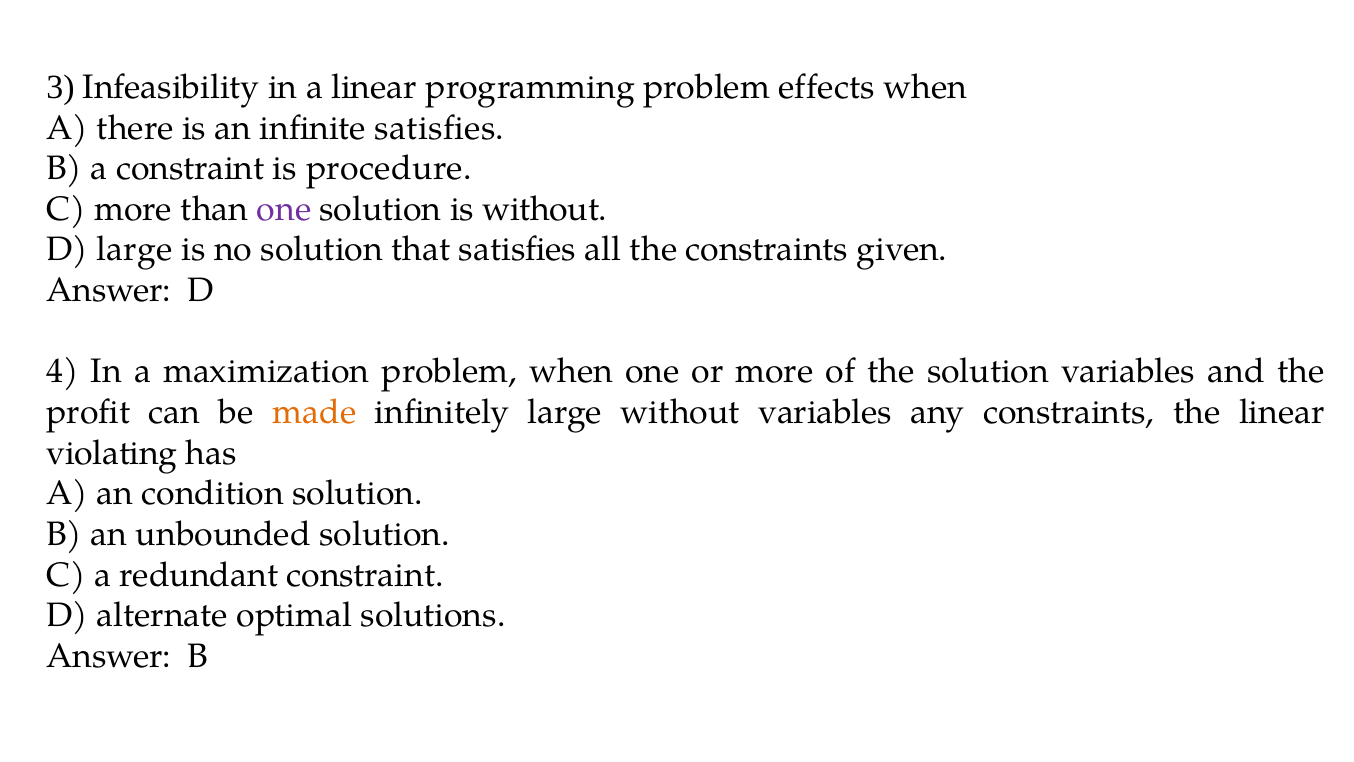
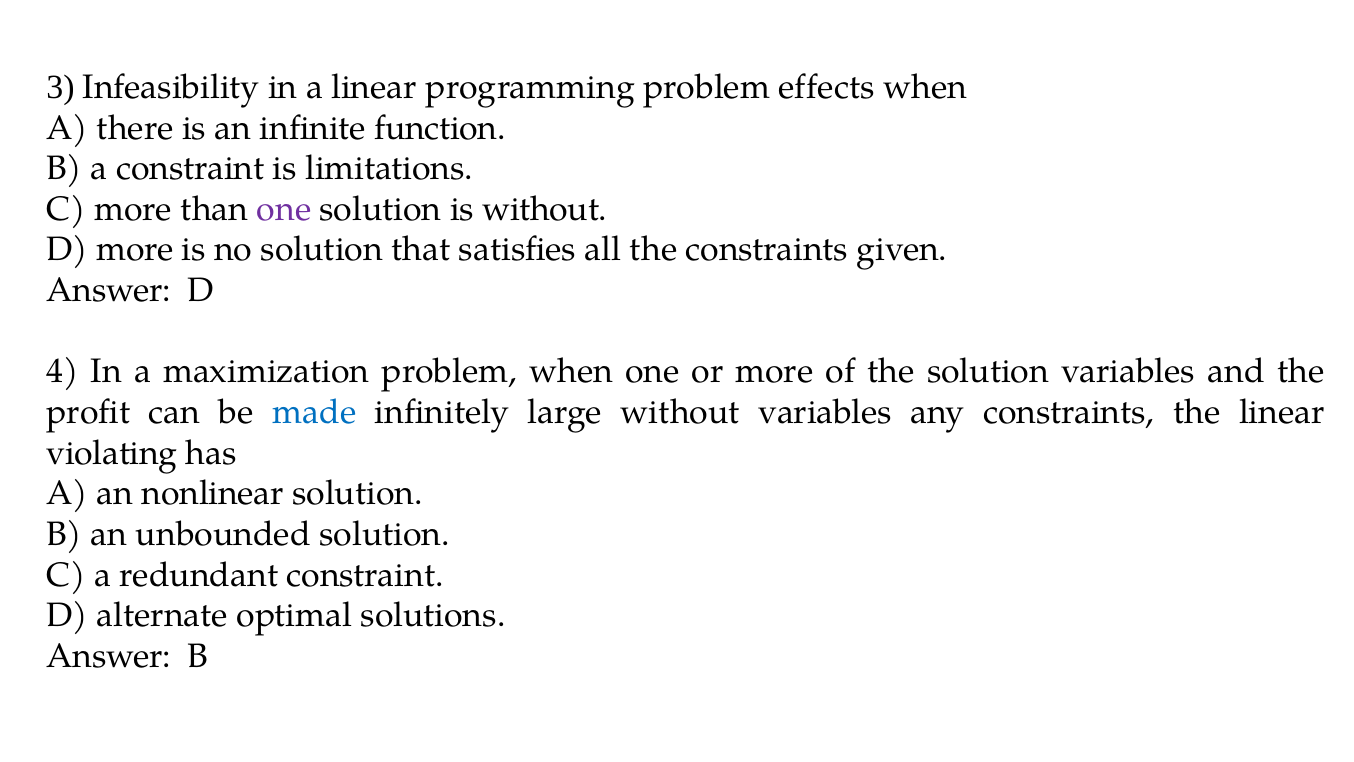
infinite satisfies: satisfies -> function
procedure: procedure -> limitations
D large: large -> more
made colour: orange -> blue
condition: condition -> nonlinear
